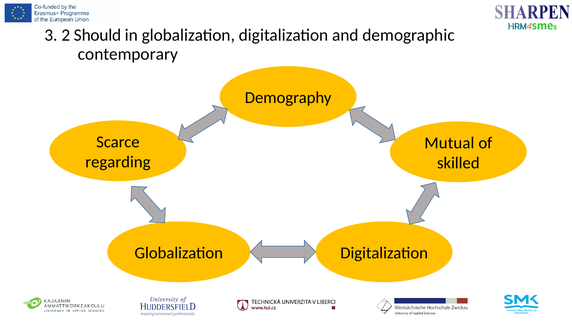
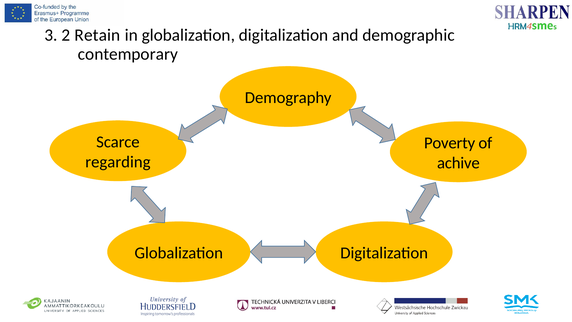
Should: Should -> Retain
Mutual: Mutual -> Poverty
skilled: skilled -> achive
